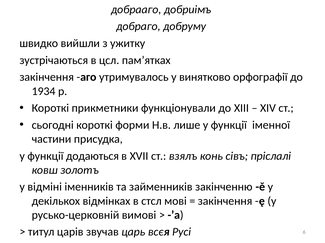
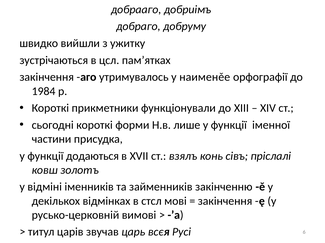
винятково: винятково -> наименěе
1934: 1934 -> 1984
